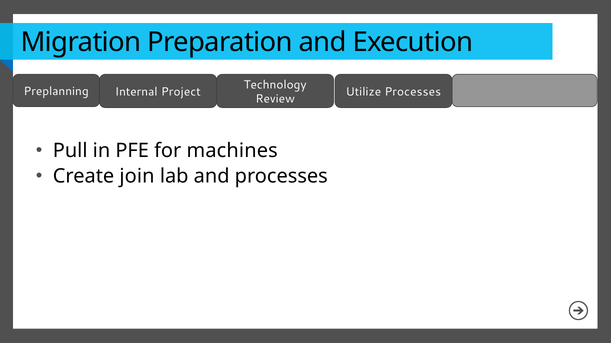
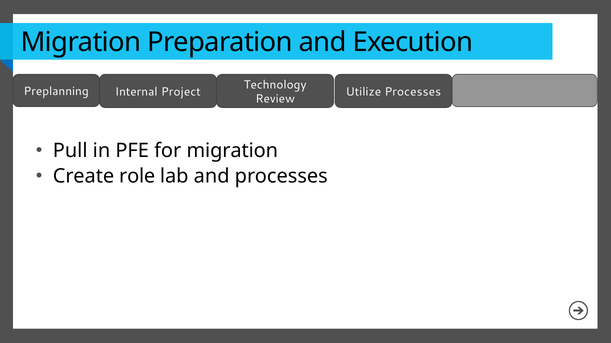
for machines: machines -> migration
join: join -> role
